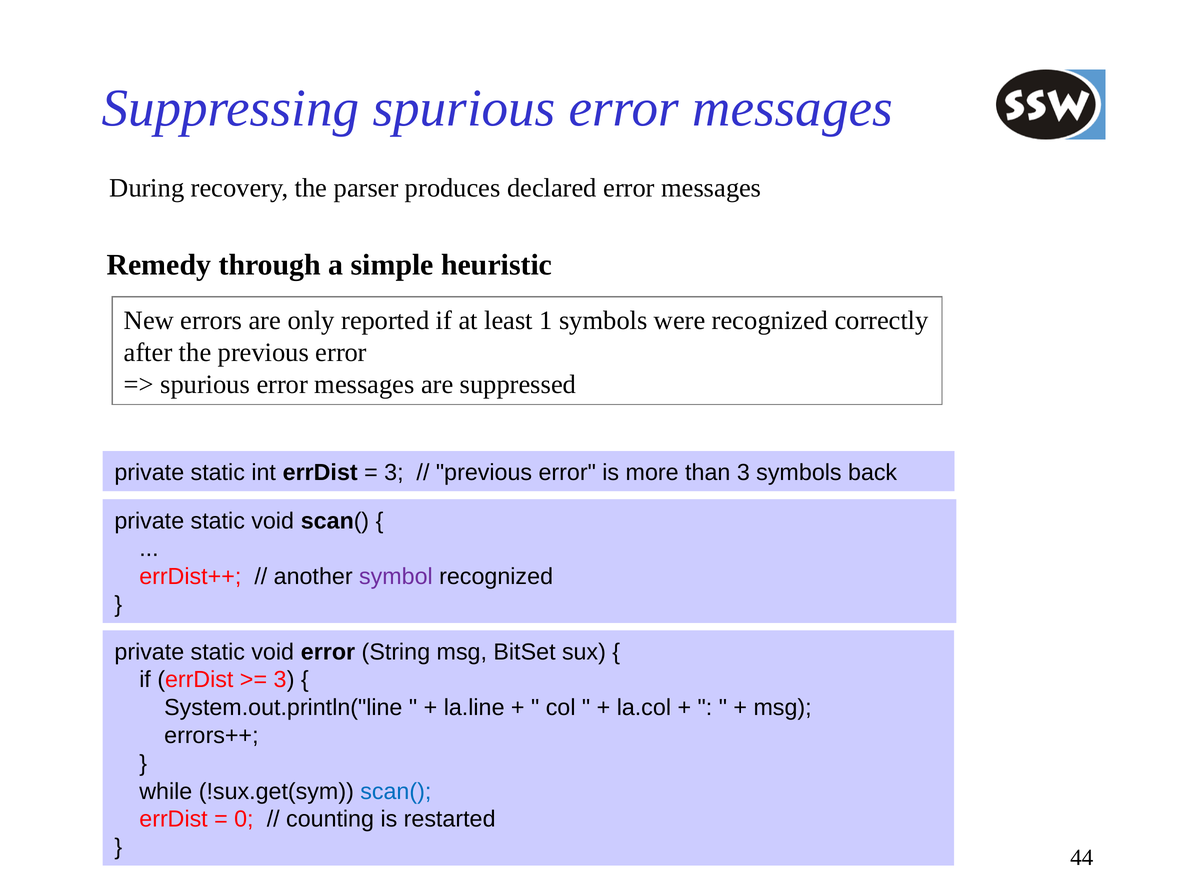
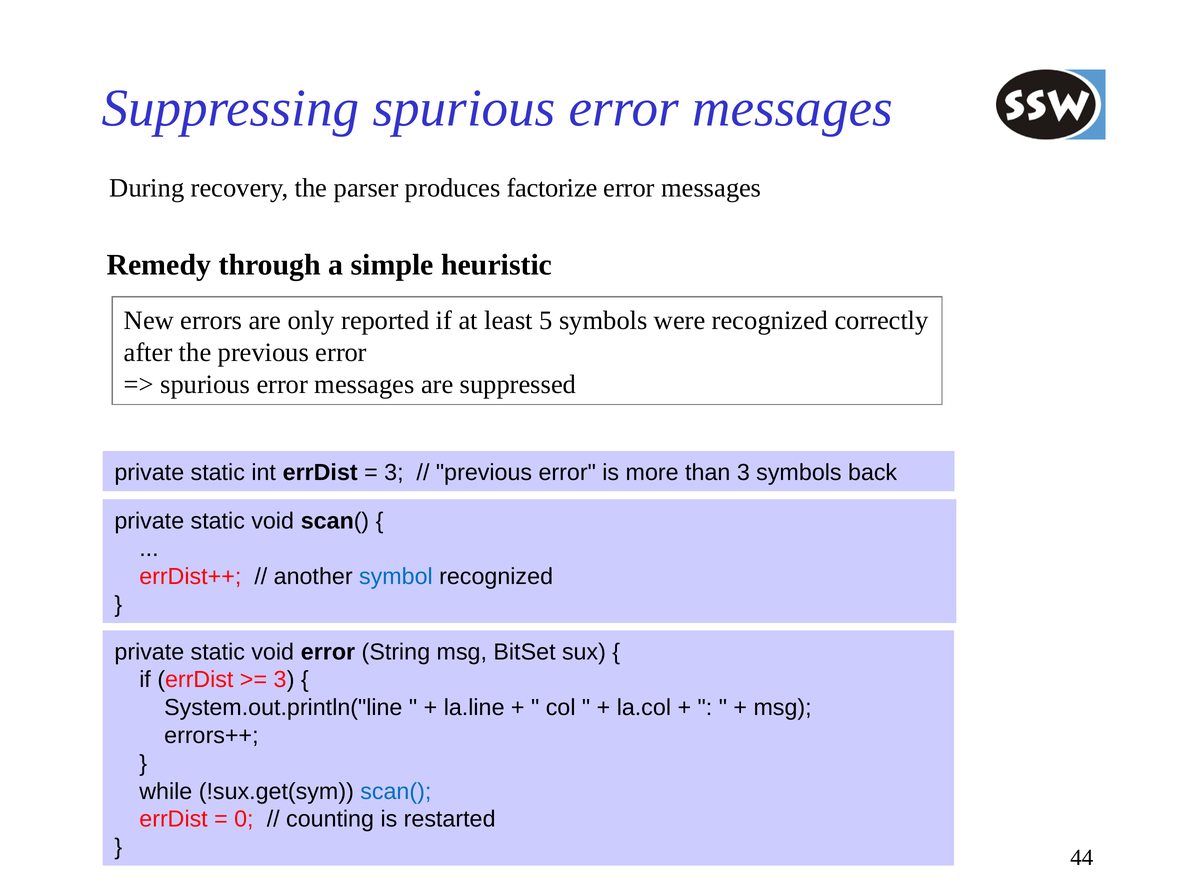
declared: declared -> factorize
1: 1 -> 5
symbol colour: purple -> blue
